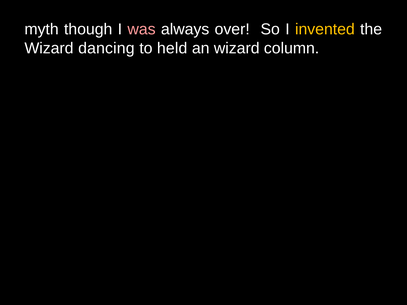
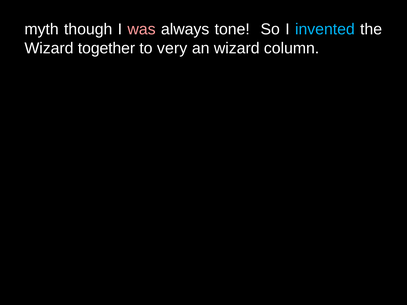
over: over -> tone
invented colour: yellow -> light blue
dancing: dancing -> together
held: held -> very
